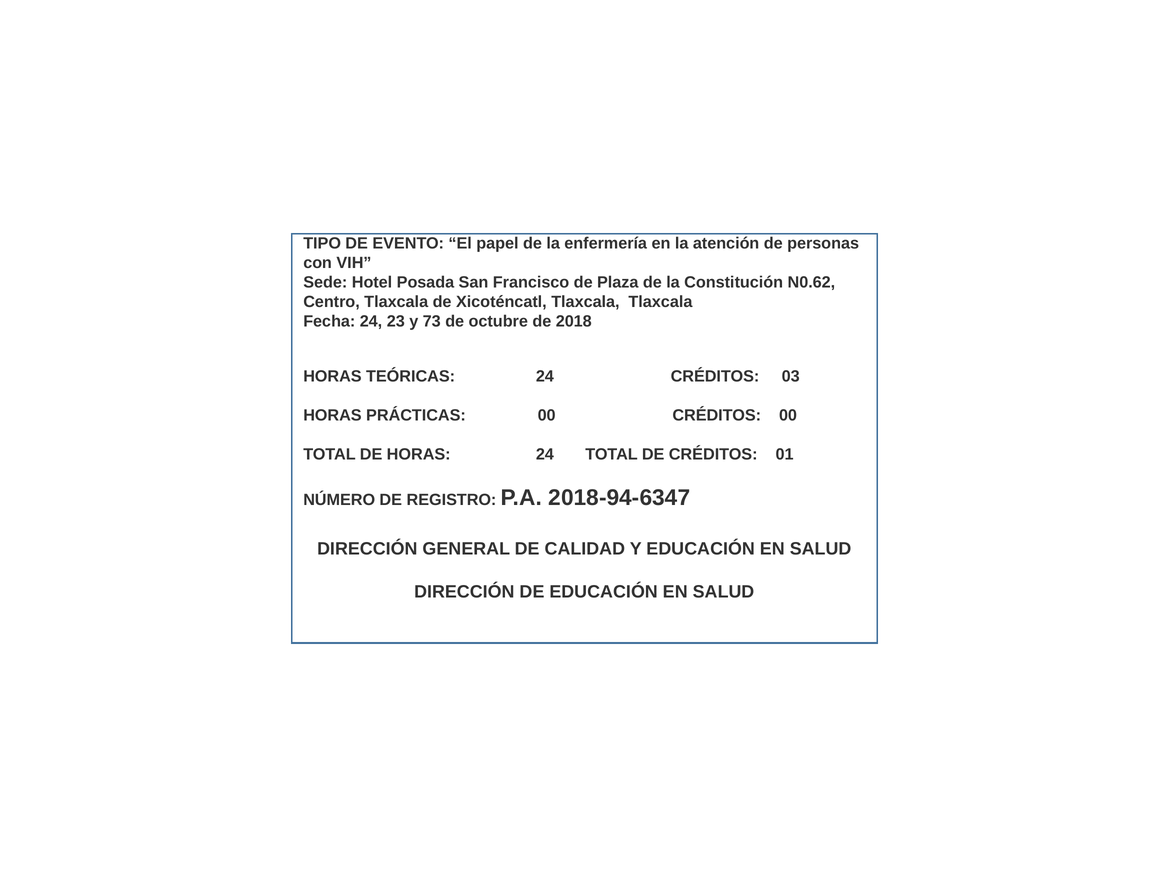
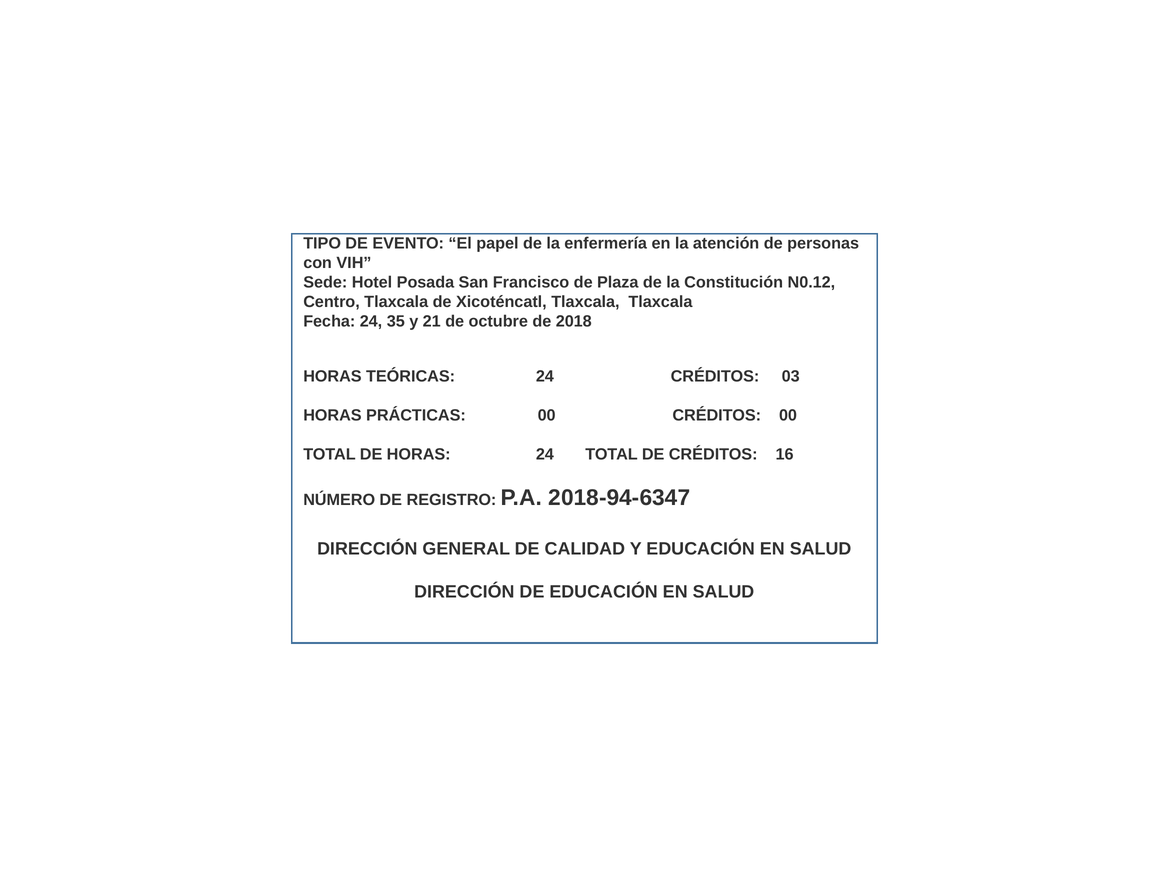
N0.62: N0.62 -> N0.12
23: 23 -> 35
73: 73 -> 21
01: 01 -> 16
